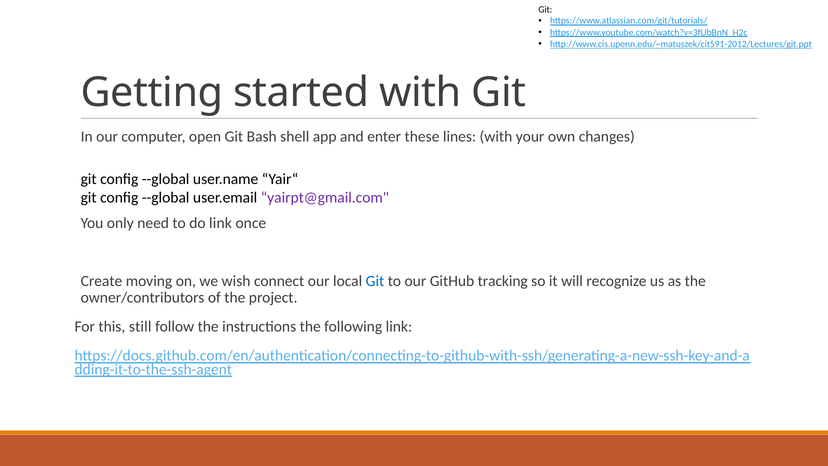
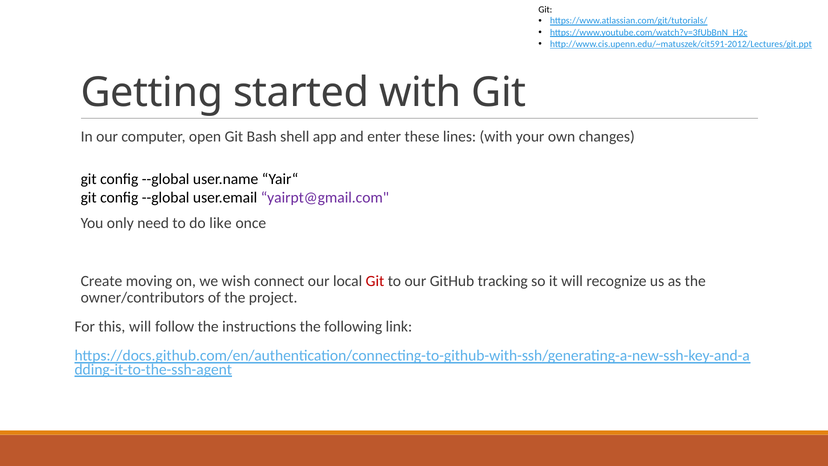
do link: link -> like
Git at (375, 281) colour: blue -> red
this still: still -> will
